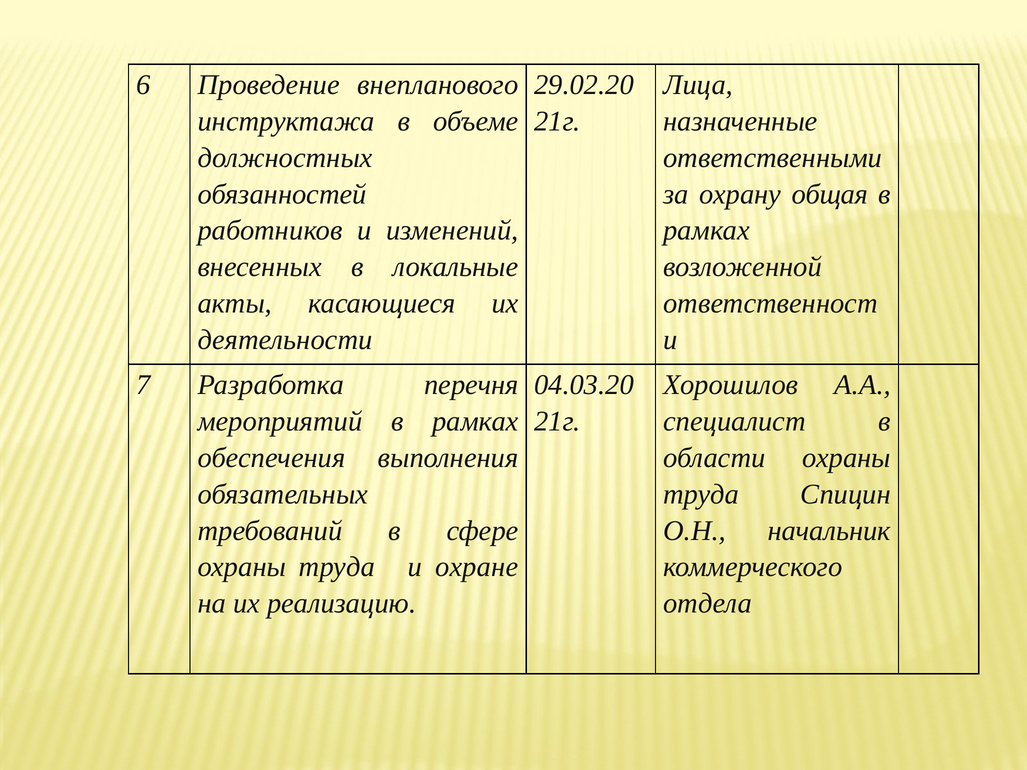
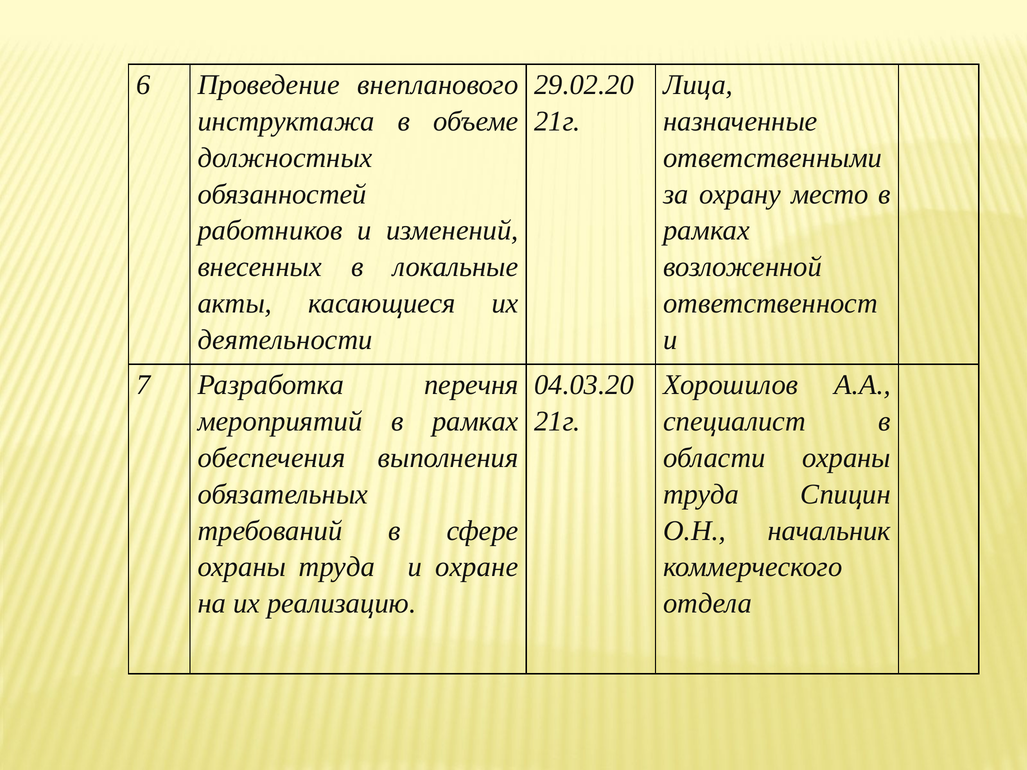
общая: общая -> место
